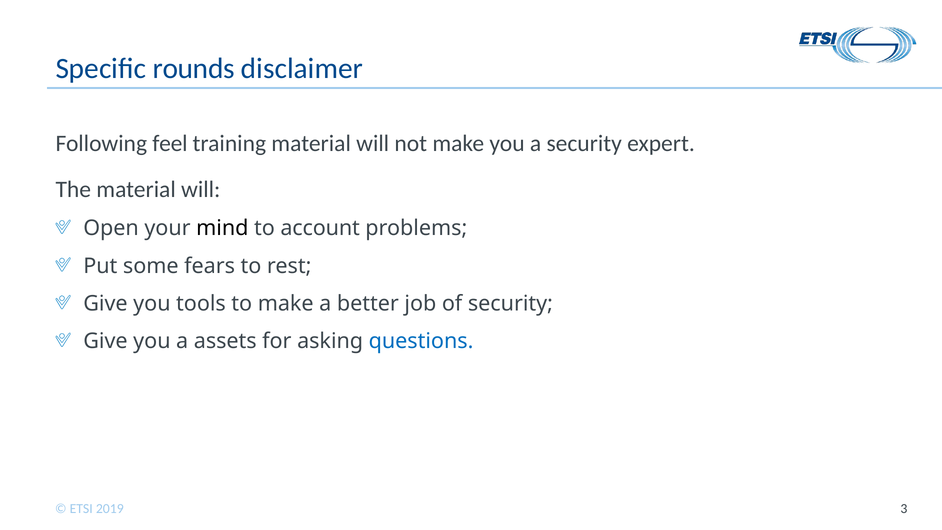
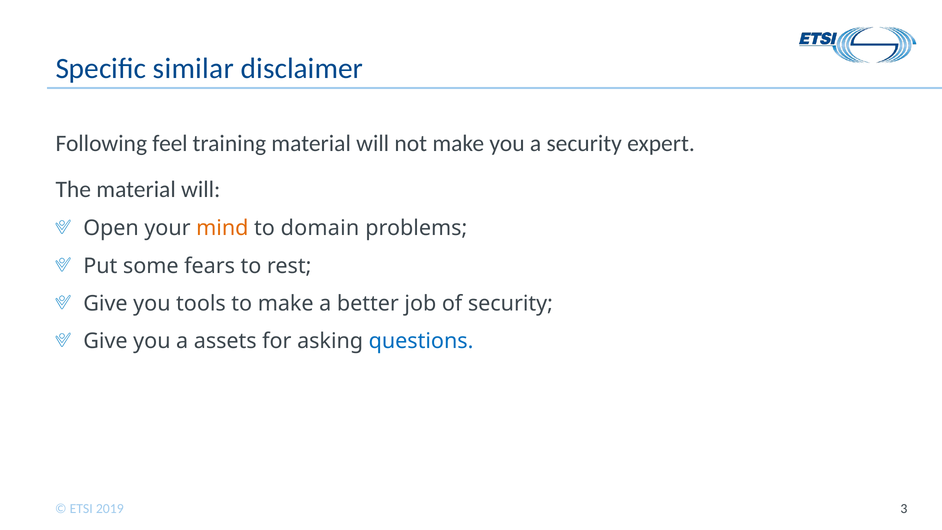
rounds: rounds -> similar
mind colour: black -> orange
account: account -> domain
